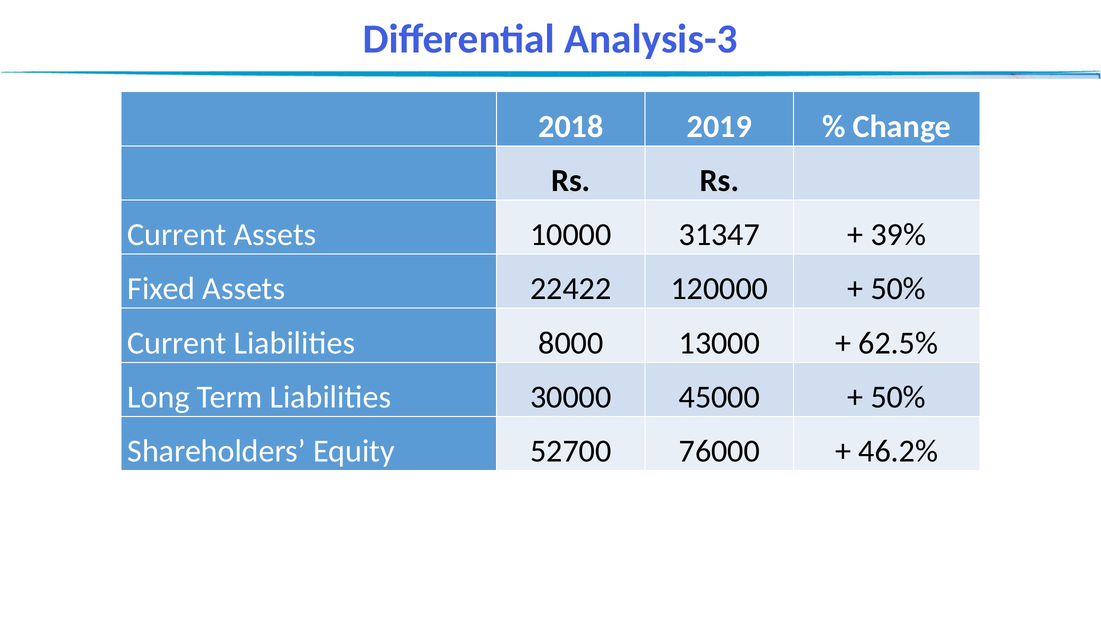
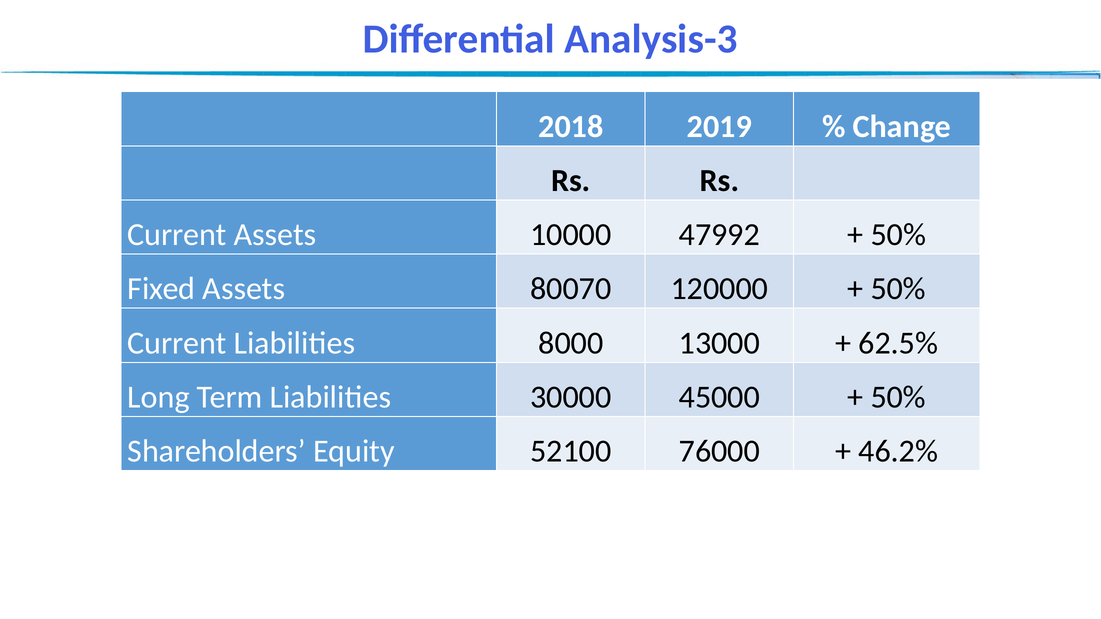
31347: 31347 -> 47992
39% at (898, 235): 39% -> 50%
22422: 22422 -> 80070
52700: 52700 -> 52100
